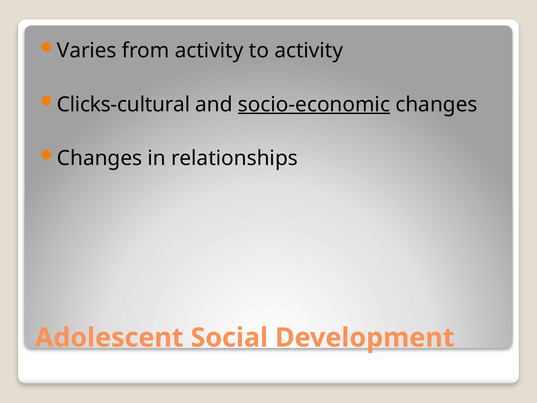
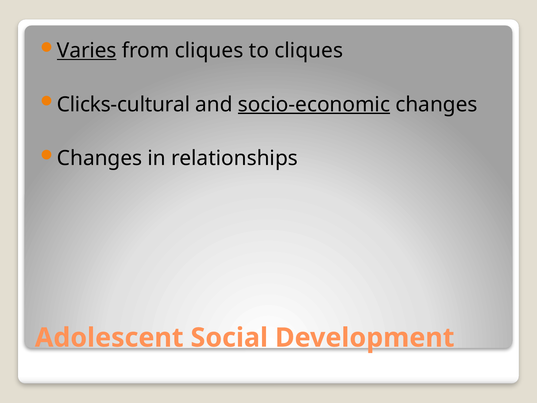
Varies underline: none -> present
from activity: activity -> cliques
to activity: activity -> cliques
